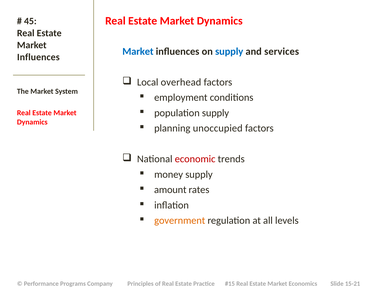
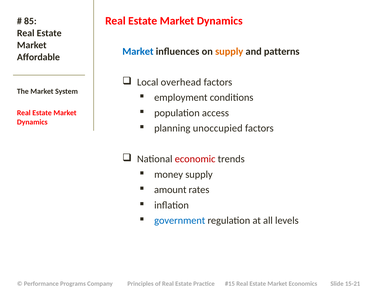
45: 45 -> 85
supply at (229, 51) colour: blue -> orange
services: services -> patterns
Influences at (38, 57): Influences -> Affordable
population supply: supply -> access
government colour: orange -> blue
